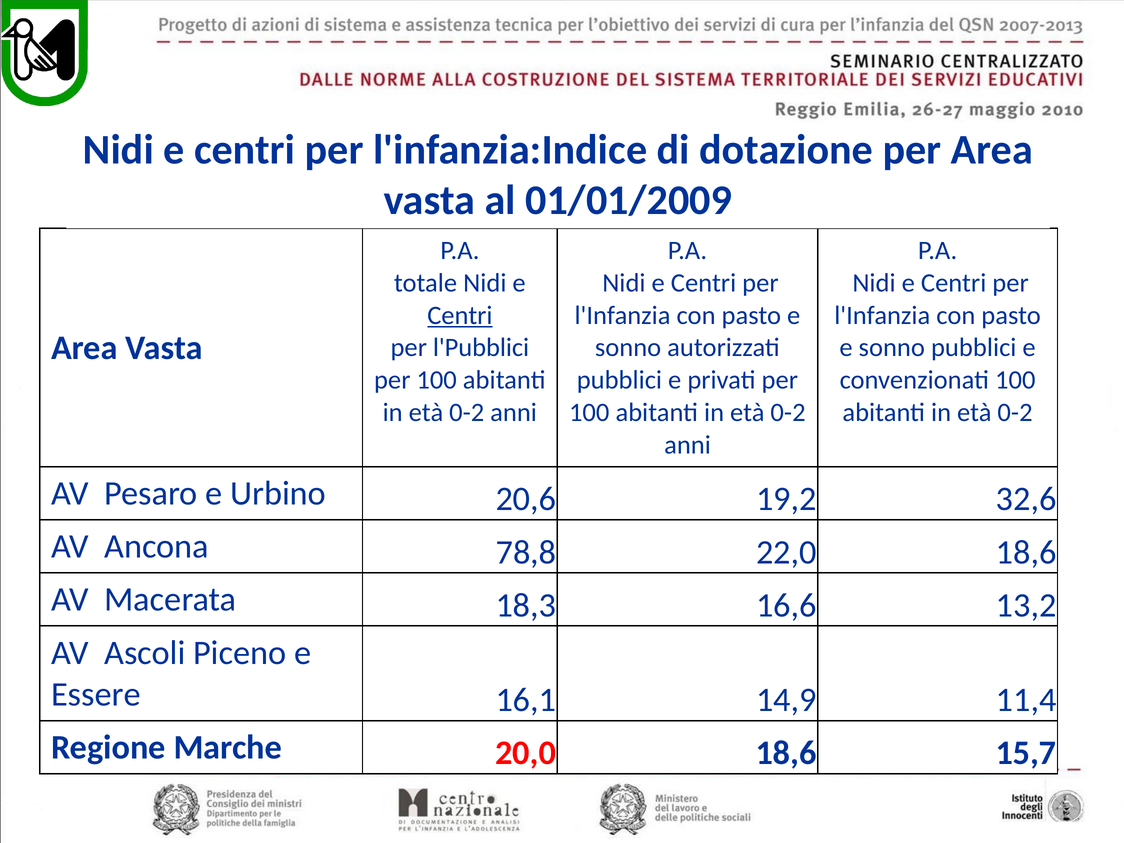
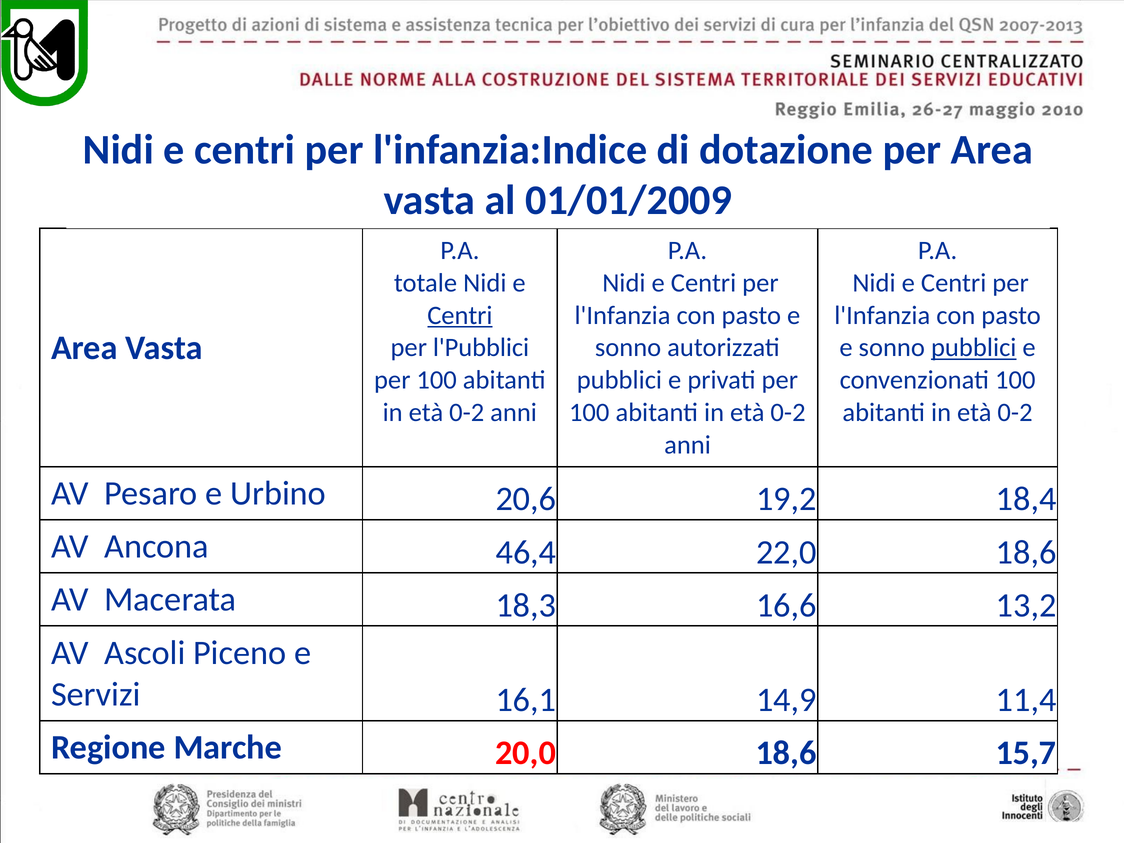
pubblici at (974, 348) underline: none -> present
32,6: 32,6 -> 18,4
78,8: 78,8 -> 46,4
Essere: Essere -> Servizi
